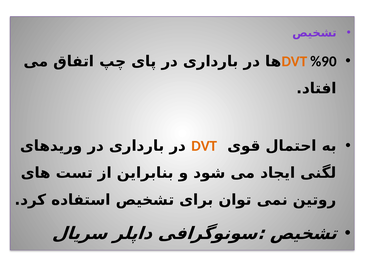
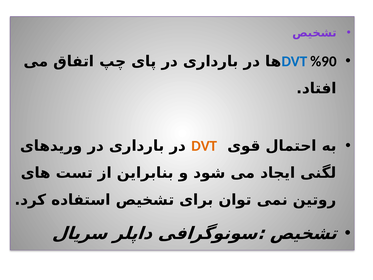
DVT at (294, 61) colour: orange -> blue
